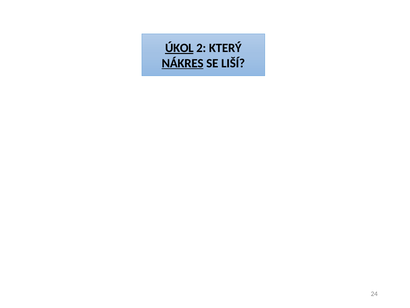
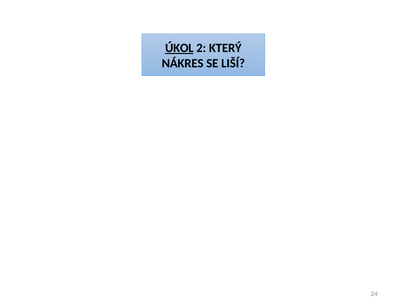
NÁKRES underline: present -> none
